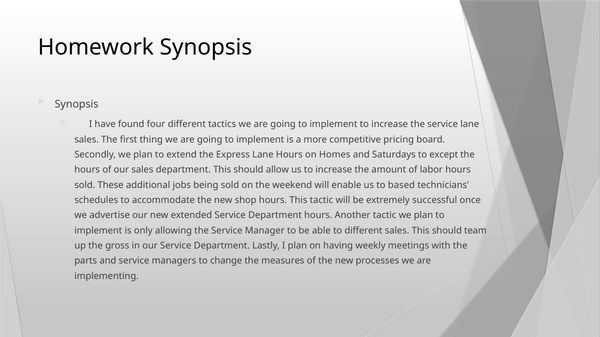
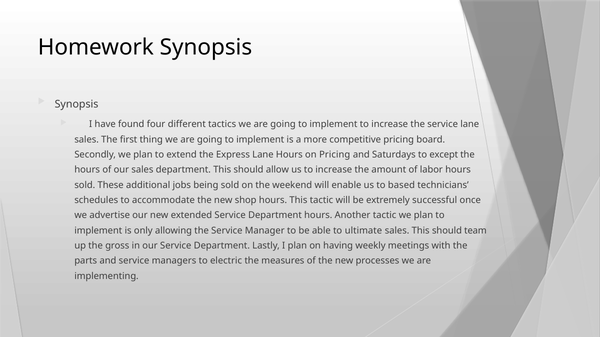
on Homes: Homes -> Pricing
to different: different -> ultimate
change: change -> electric
